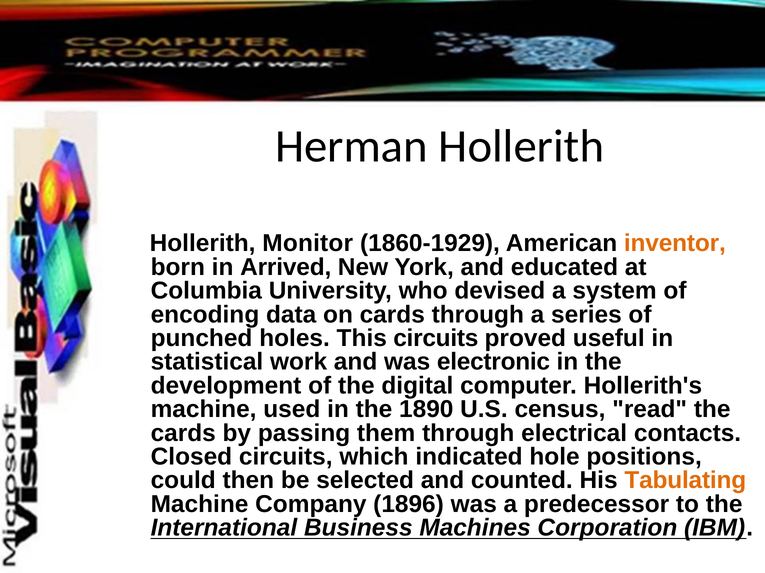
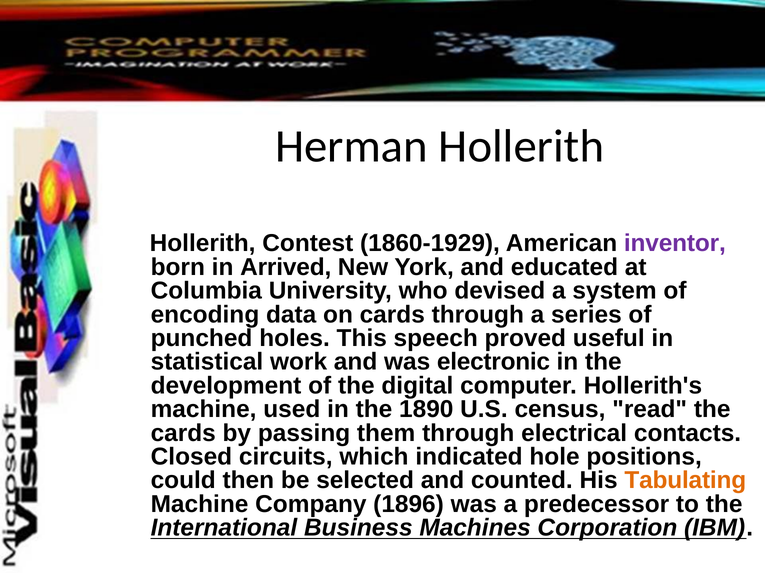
Monitor: Monitor -> Contest
inventor colour: orange -> purple
This circuits: circuits -> speech
